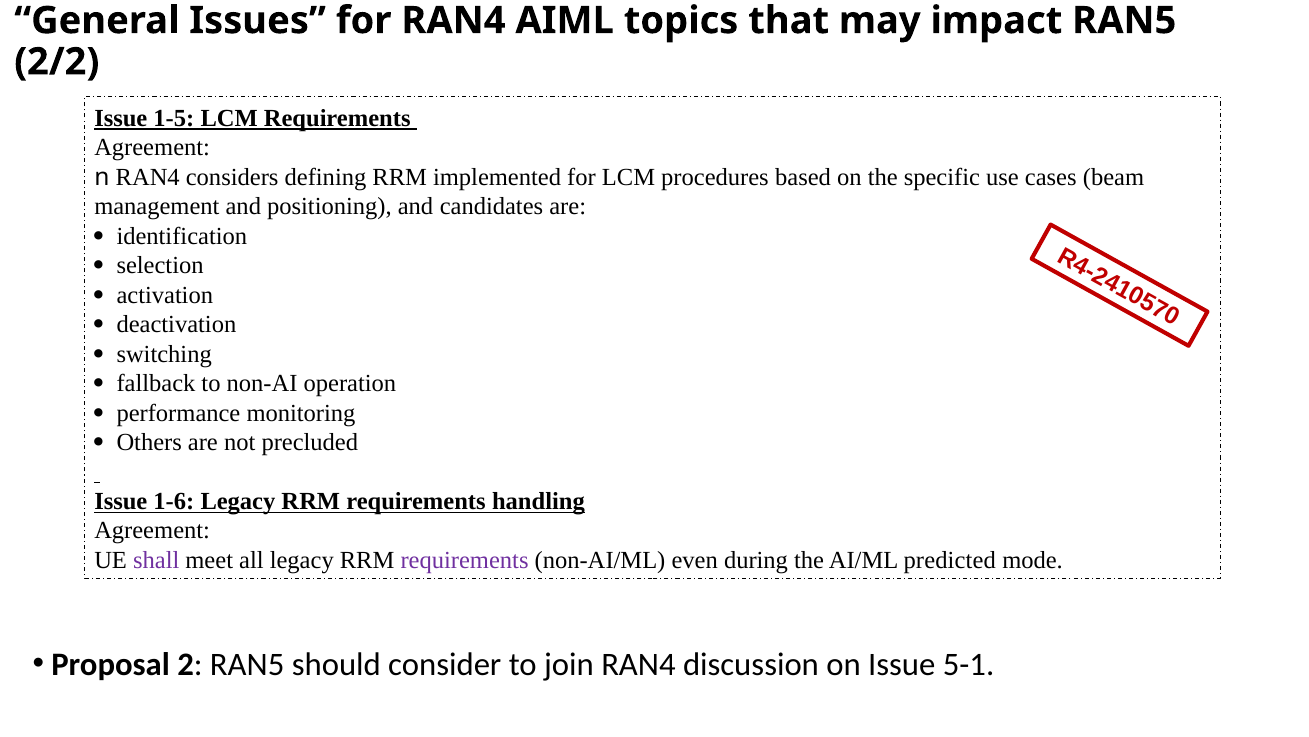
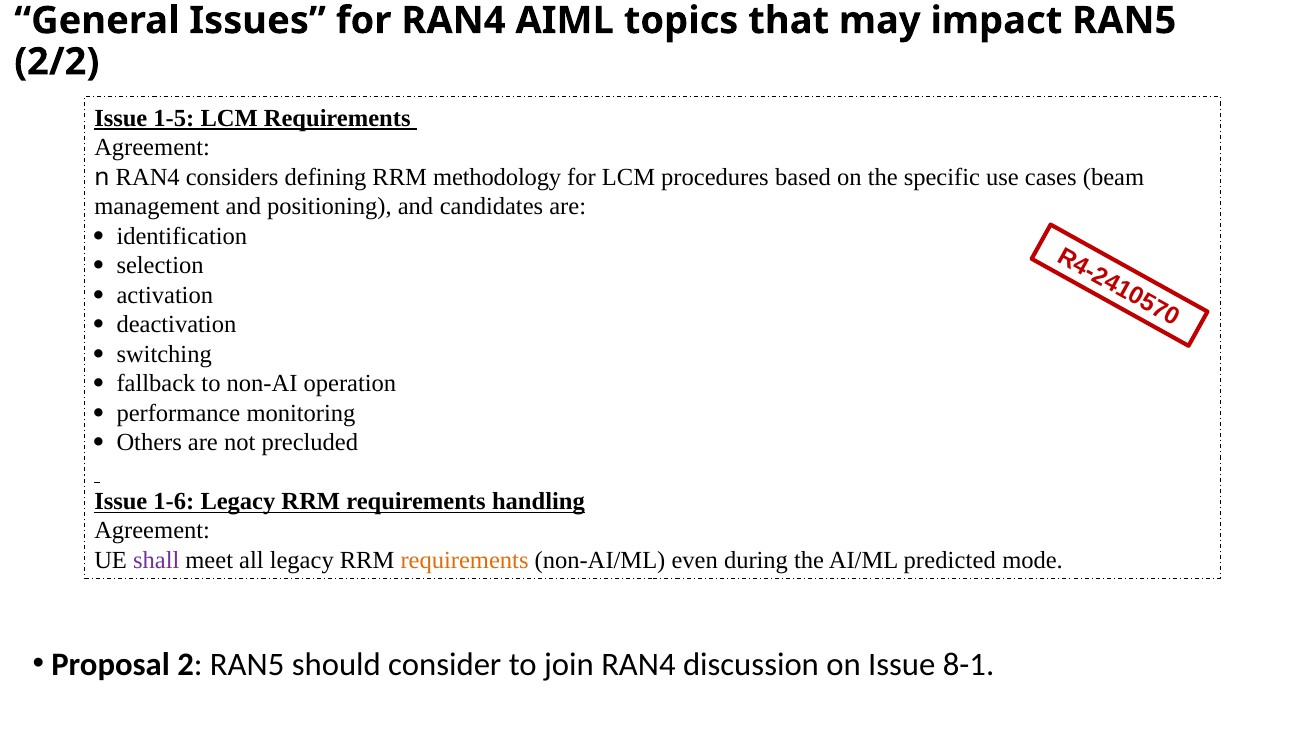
implemented: implemented -> methodology
requirements at (465, 560) colour: purple -> orange
5-1: 5-1 -> 8-1
